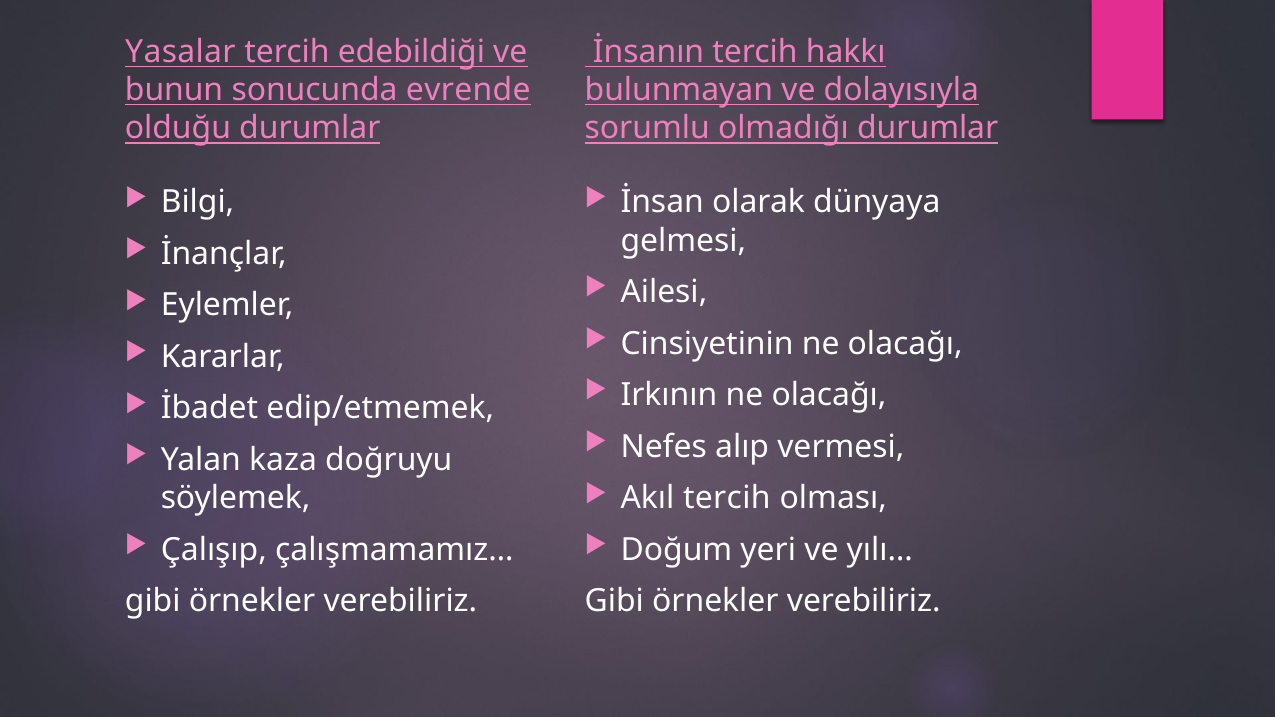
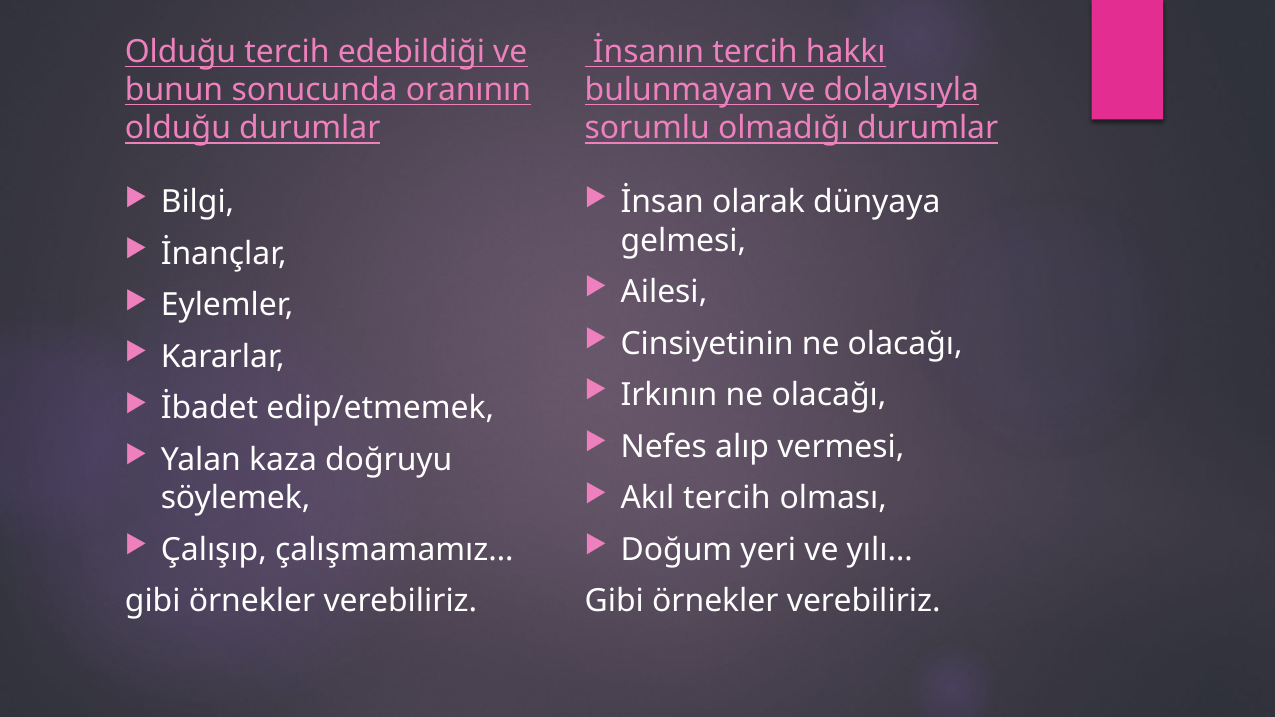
Yasalar at (180, 52): Yasalar -> Olduğu
evrende: evrende -> oranının
